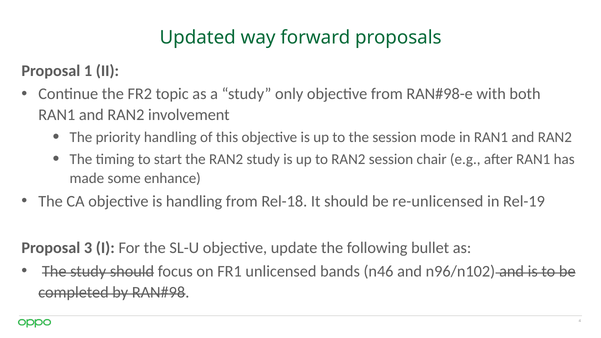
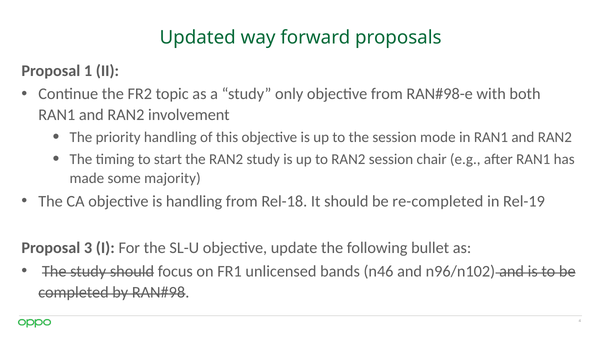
enhance: enhance -> majority
re-unlicensed: re-unlicensed -> re-completed
